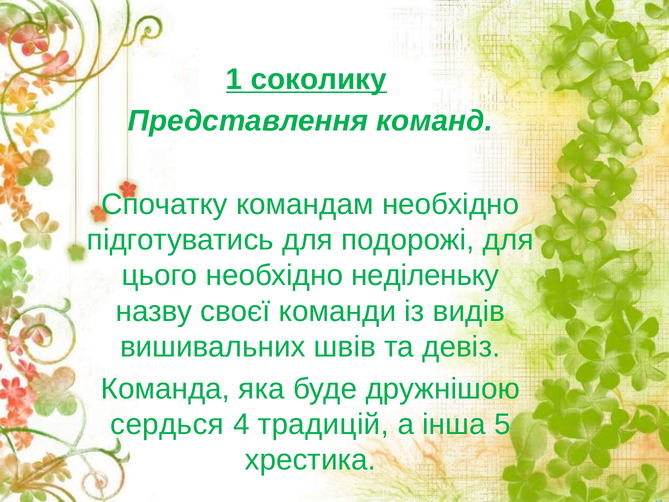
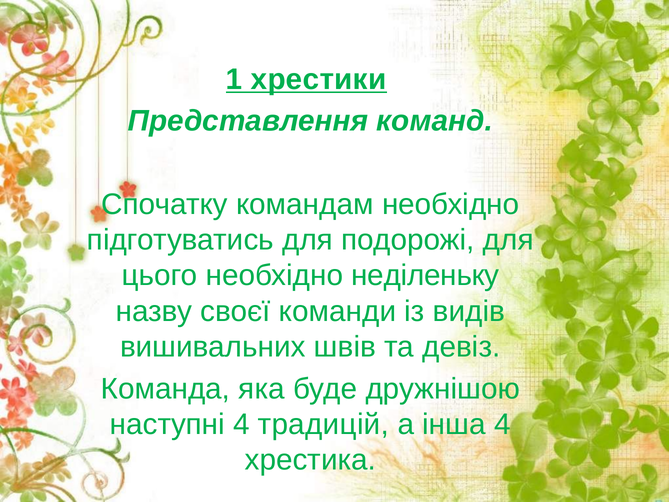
соколику: соколику -> хрестики
сердься: сердься -> наступні
інша 5: 5 -> 4
